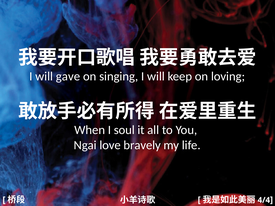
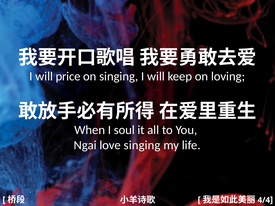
gave: gave -> price
love bravely: bravely -> singing
